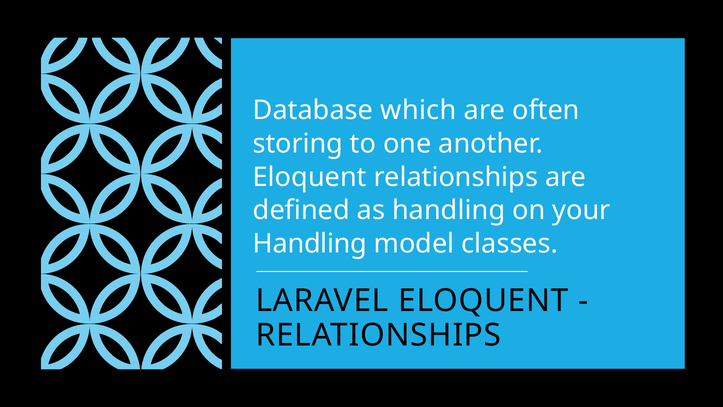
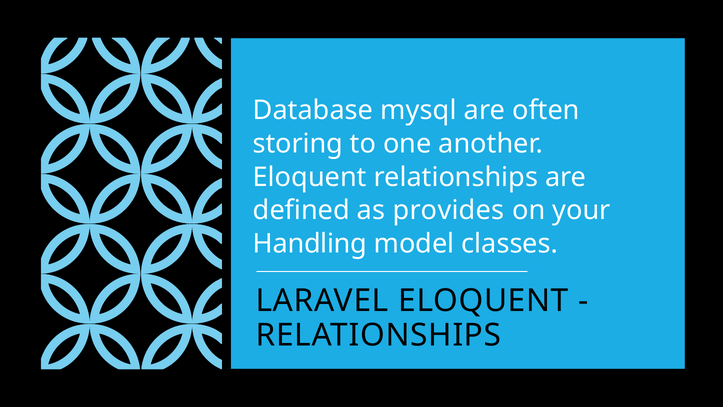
which: which -> mysql
as handling: handling -> provides
